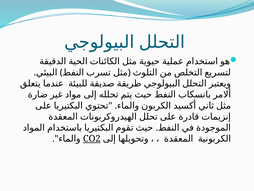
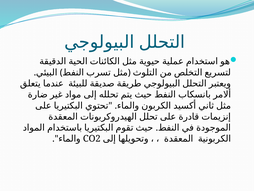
CO2 underline: present -> none
